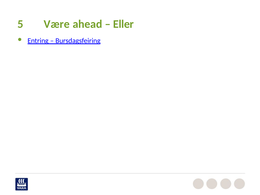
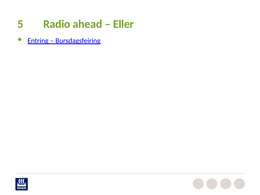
Være: Være -> Radio
